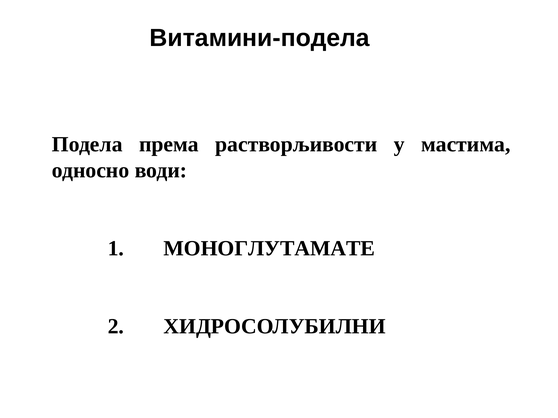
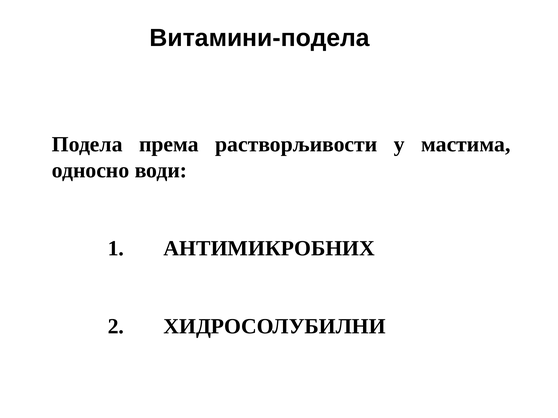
МОНОГЛУТАМАТЕ: МОНОГЛУТАМАТЕ -> АНТИМИКРОБНИХ
